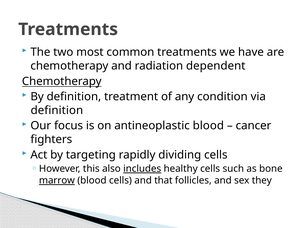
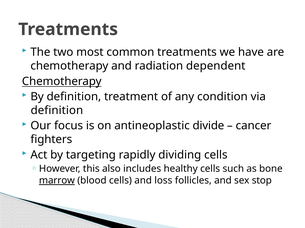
antineoplastic blood: blood -> divide
includes underline: present -> none
that: that -> loss
they: they -> stop
